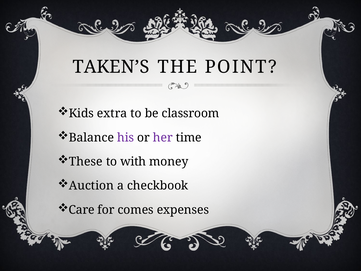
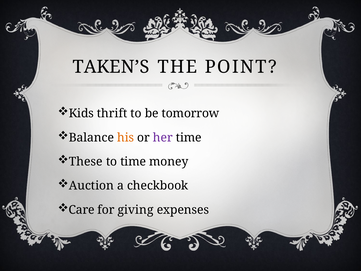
extra: extra -> thrift
classroom: classroom -> tomorrow
his colour: purple -> orange
to with: with -> time
comes: comes -> giving
